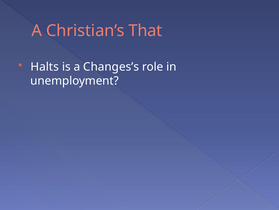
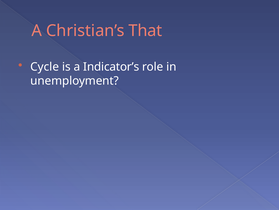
Halts: Halts -> Cycle
Changes’s: Changes’s -> Indicator’s
